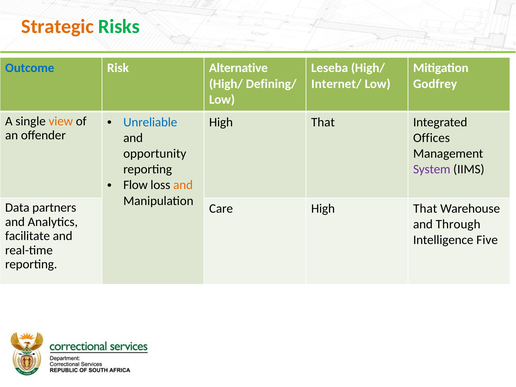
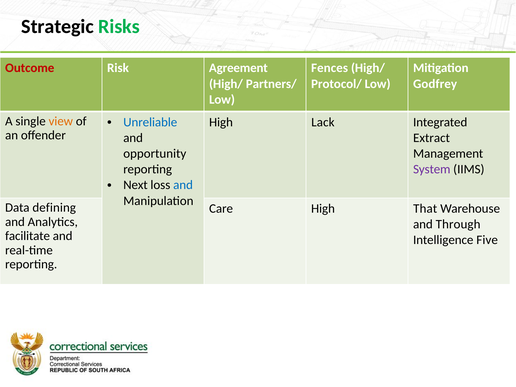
Strategic colour: orange -> black
Outcome colour: blue -> red
Alternative: Alternative -> Agreement
Leseba: Leseba -> Fences
Defining/: Defining/ -> Partners/
Internet/: Internet/ -> Protocol/
That at (323, 122): That -> Lack
Offices: Offices -> Extract
Flow: Flow -> Next
and at (183, 185) colour: orange -> blue
partners: partners -> defining
